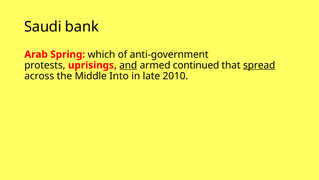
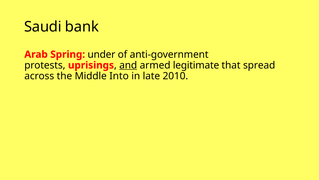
which: which -> under
continued: continued -> legitimate
spread underline: present -> none
